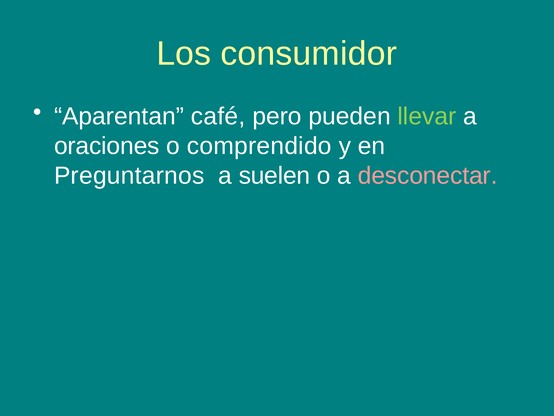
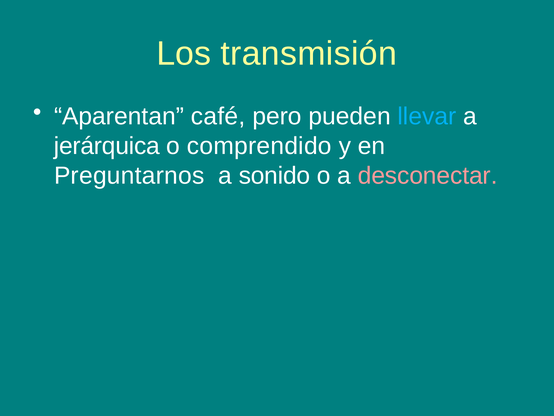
consumidor: consumidor -> transmisión
llevar colour: light green -> light blue
oraciones: oraciones -> jerárquica
suelen: suelen -> sonido
